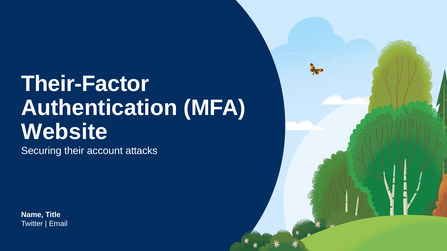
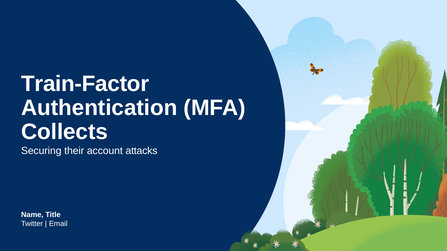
Their-Factor: Their-Factor -> Train-Factor
Website: Website -> Collects
